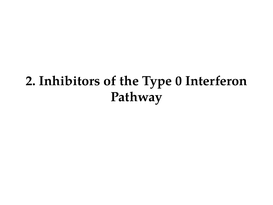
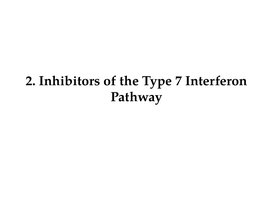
0: 0 -> 7
